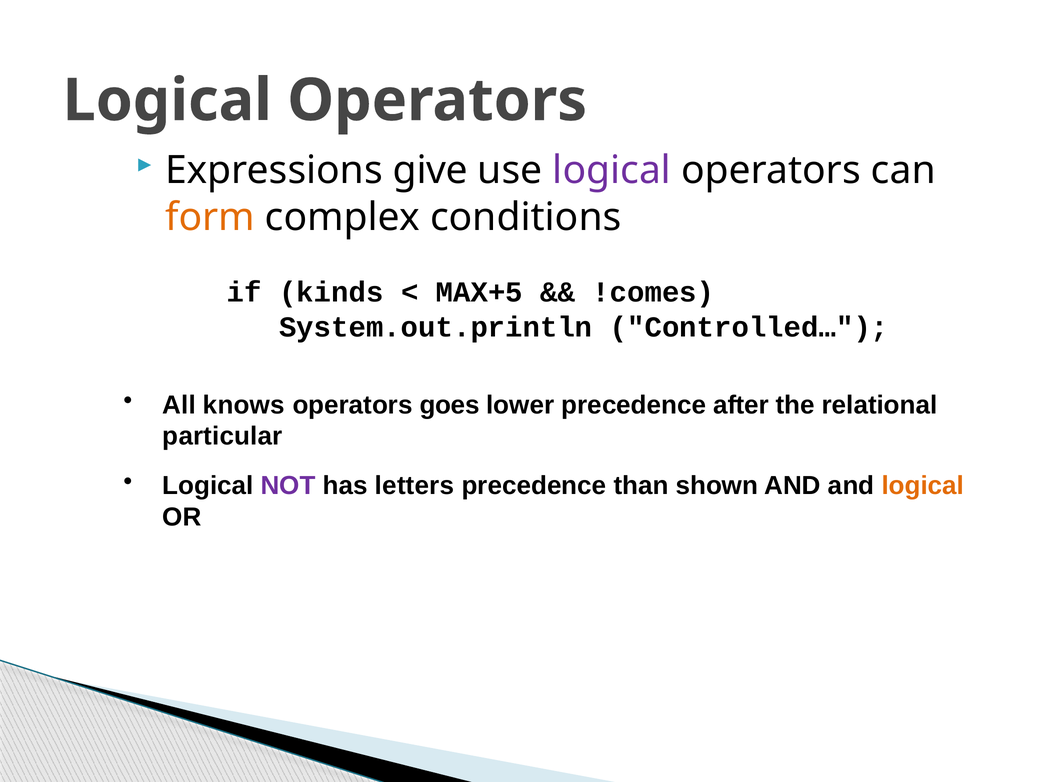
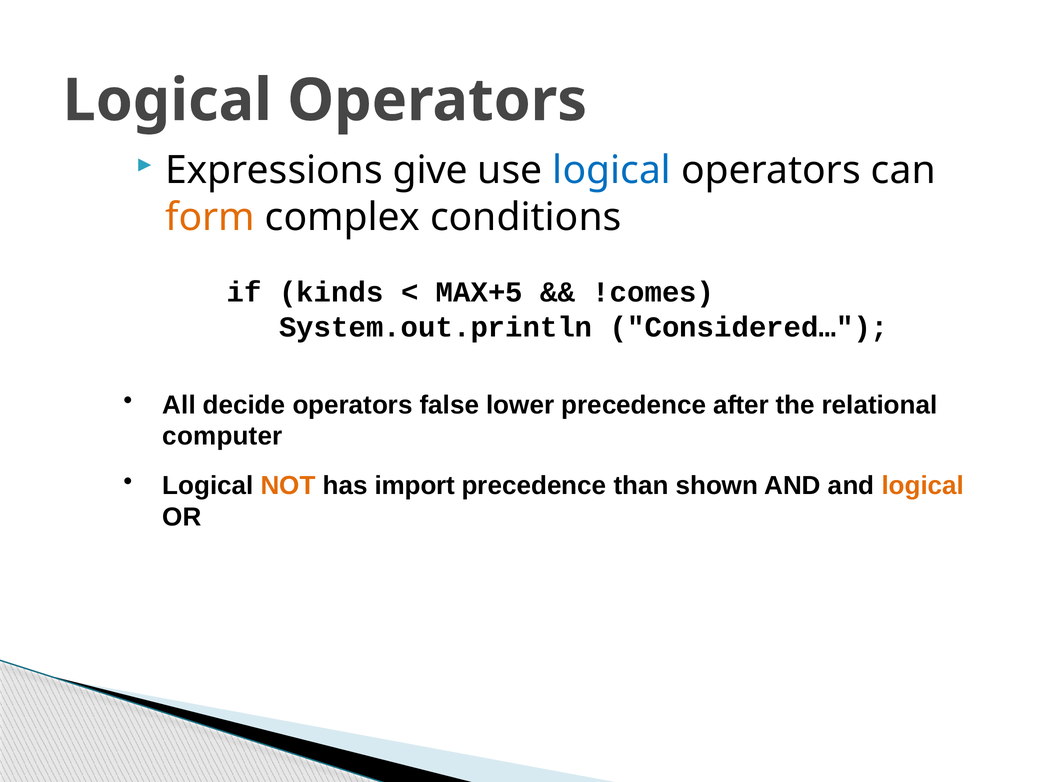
logical at (612, 170) colour: purple -> blue
Controlled…: Controlled… -> Considered…
knows: knows -> decide
goes: goes -> false
particular: particular -> computer
NOT colour: purple -> orange
letters: letters -> import
